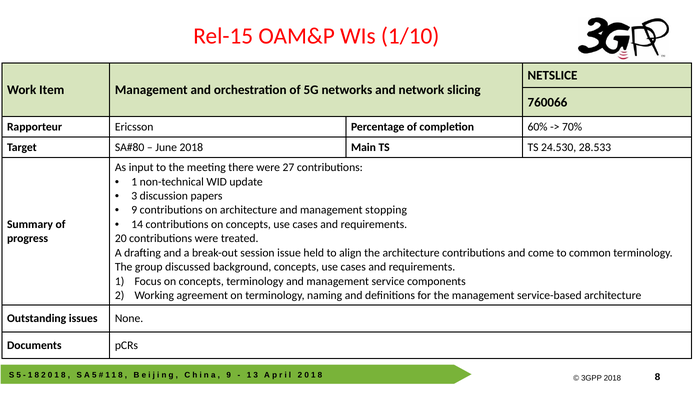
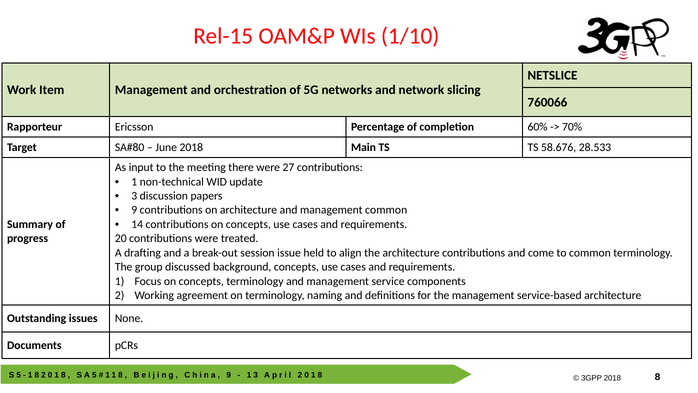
24.530: 24.530 -> 58.676
management stopping: stopping -> common
